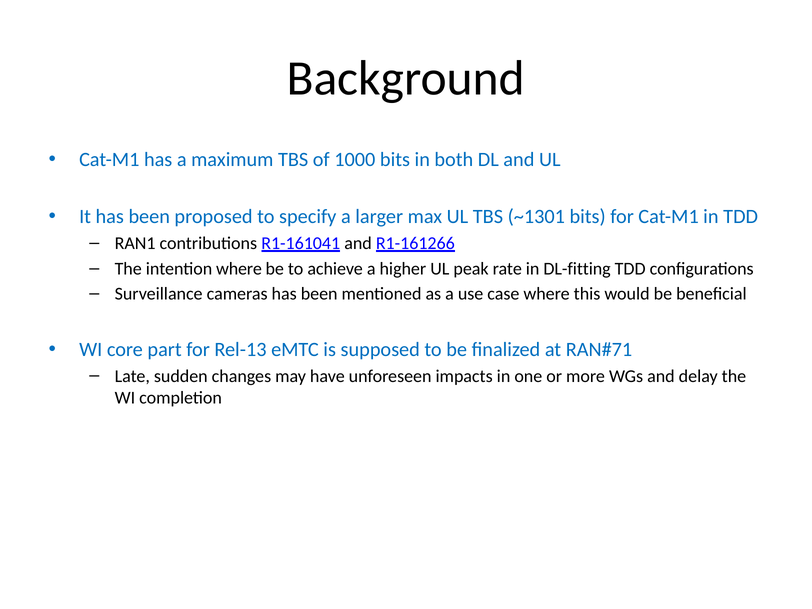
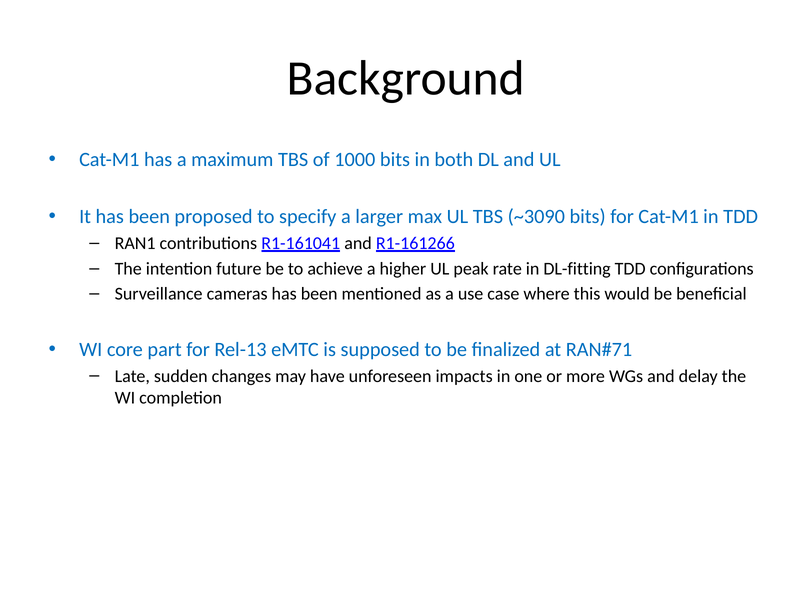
~1301: ~1301 -> ~3090
intention where: where -> future
